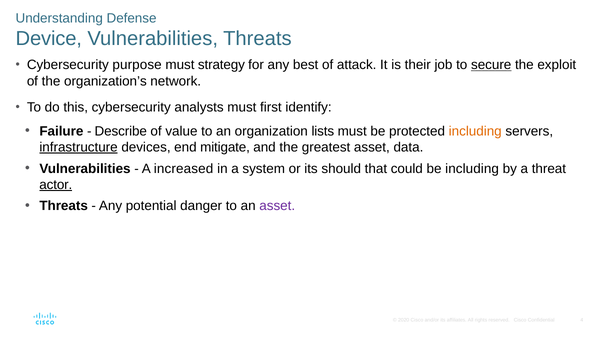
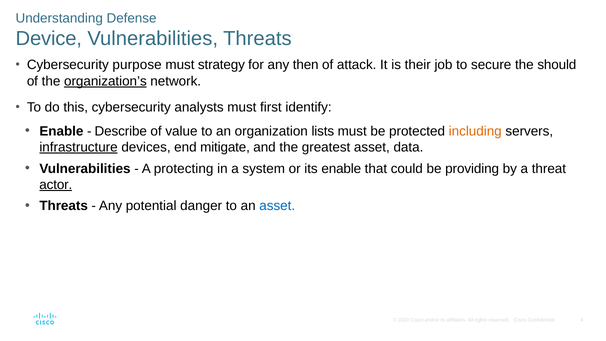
best: best -> then
secure underline: present -> none
exploit: exploit -> should
organization’s underline: none -> present
Failure at (61, 131): Failure -> Enable
increased: increased -> protecting
its should: should -> enable
be including: including -> providing
asset at (277, 206) colour: purple -> blue
